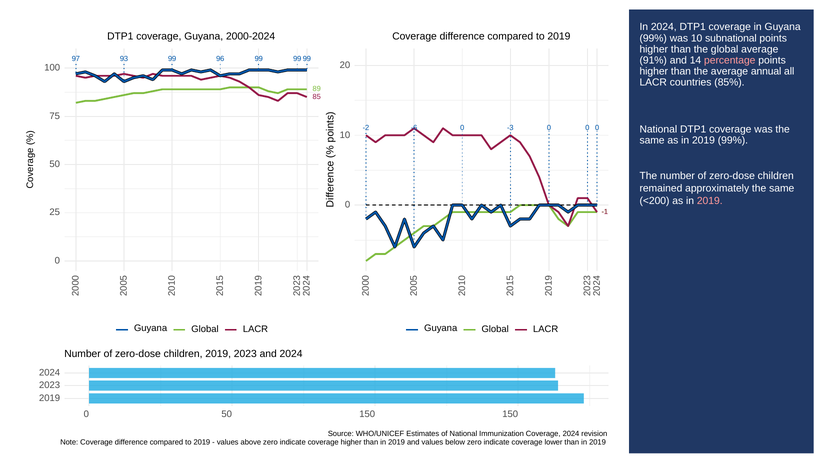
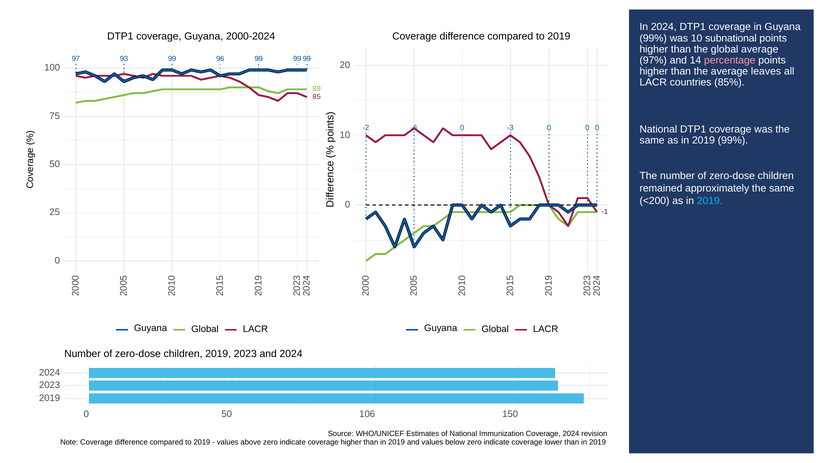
91%: 91% -> 97%
annual: annual -> leaves
2019 at (710, 201) colour: pink -> light blue
50 150: 150 -> 106
